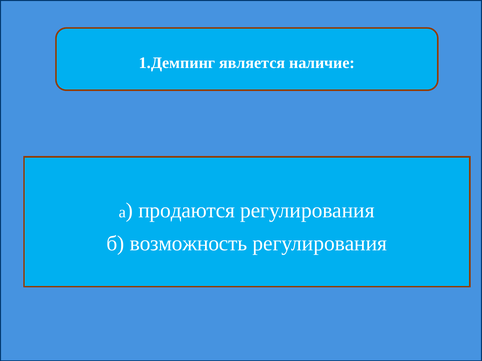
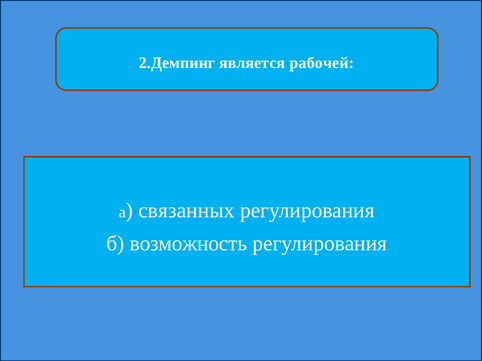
1.Демпинг: 1.Демпинг -> 2.Демпинг
наличие: наличие -> рабочей
продаются: продаются -> связанных
